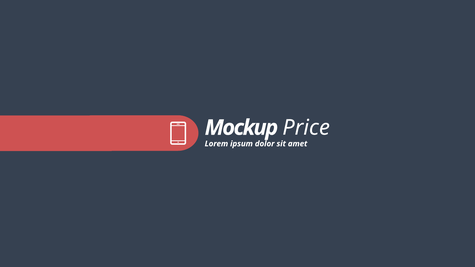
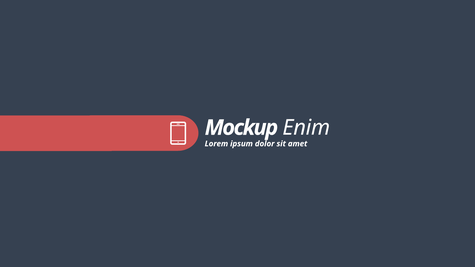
Price: Price -> Enim
